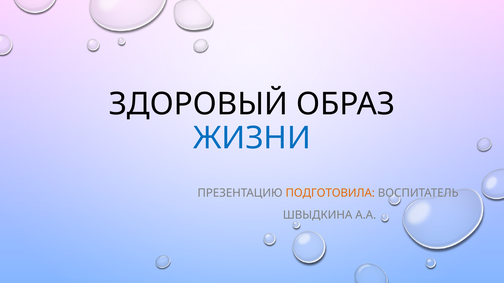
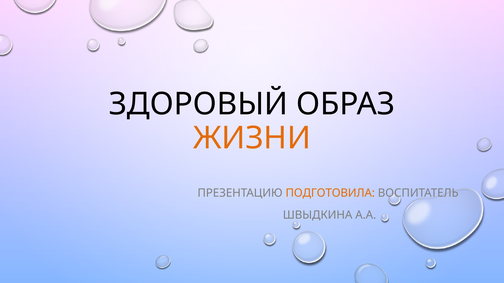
ЖИЗНИ colour: blue -> orange
